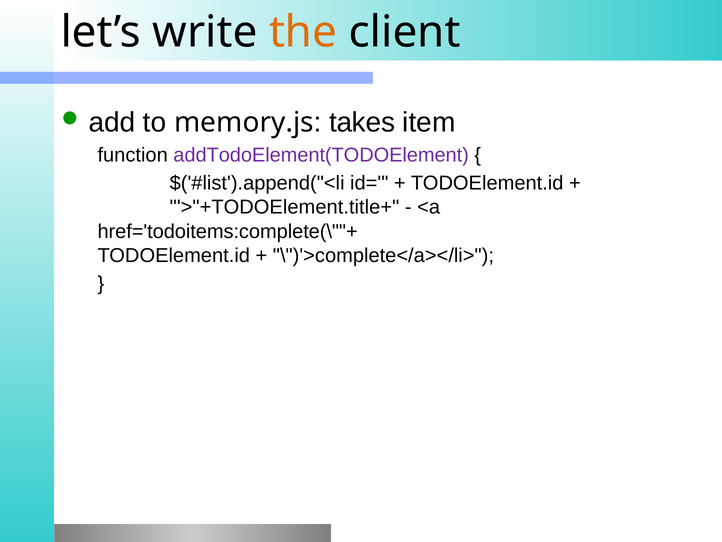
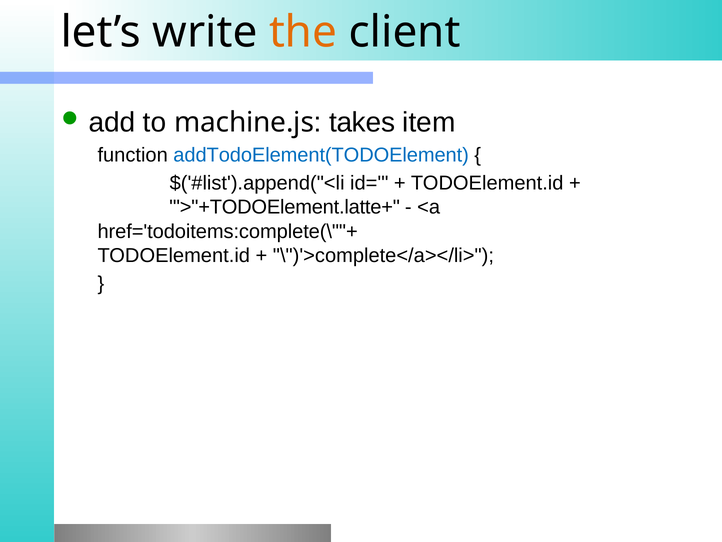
memory.js: memory.js -> machine.js
addTodoElement(TODOElement colour: purple -> blue
>"+TODOElement.title+: >"+TODOElement.title+ -> >"+TODOElement.latte+
